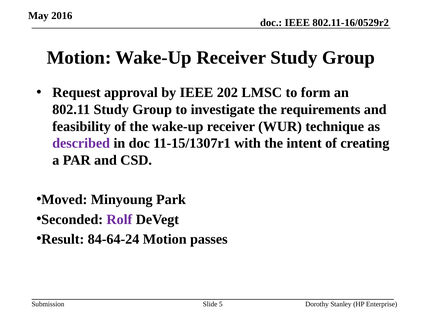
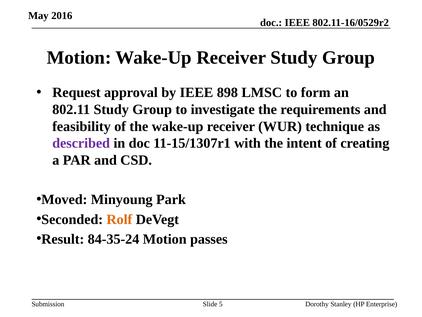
202: 202 -> 898
Rolf colour: purple -> orange
84-64-24: 84-64-24 -> 84-35-24
